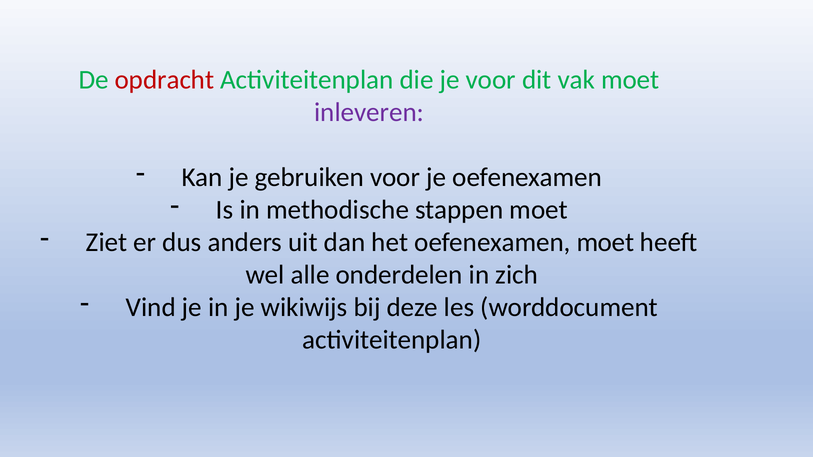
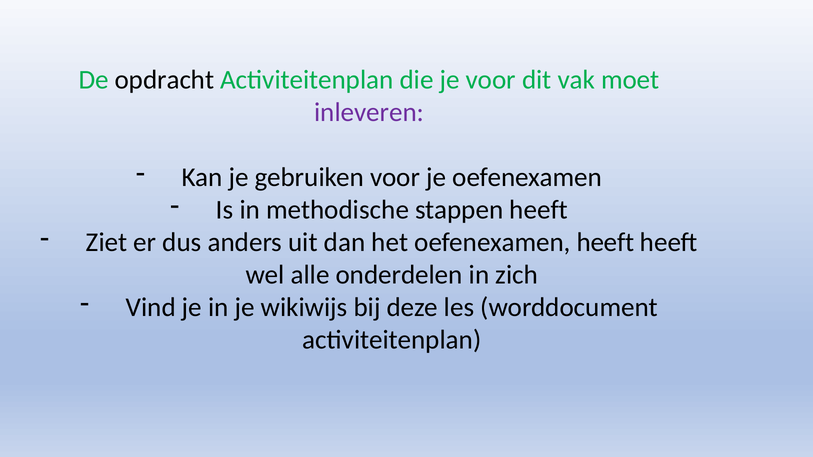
opdracht colour: red -> black
stappen moet: moet -> heeft
oefenexamen moet: moet -> heeft
